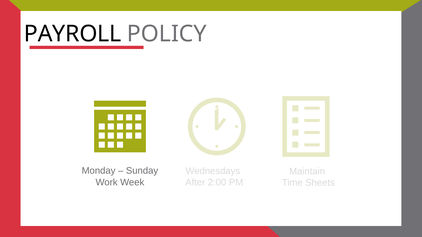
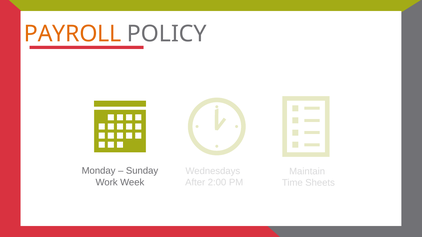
PAYROLL colour: black -> orange
